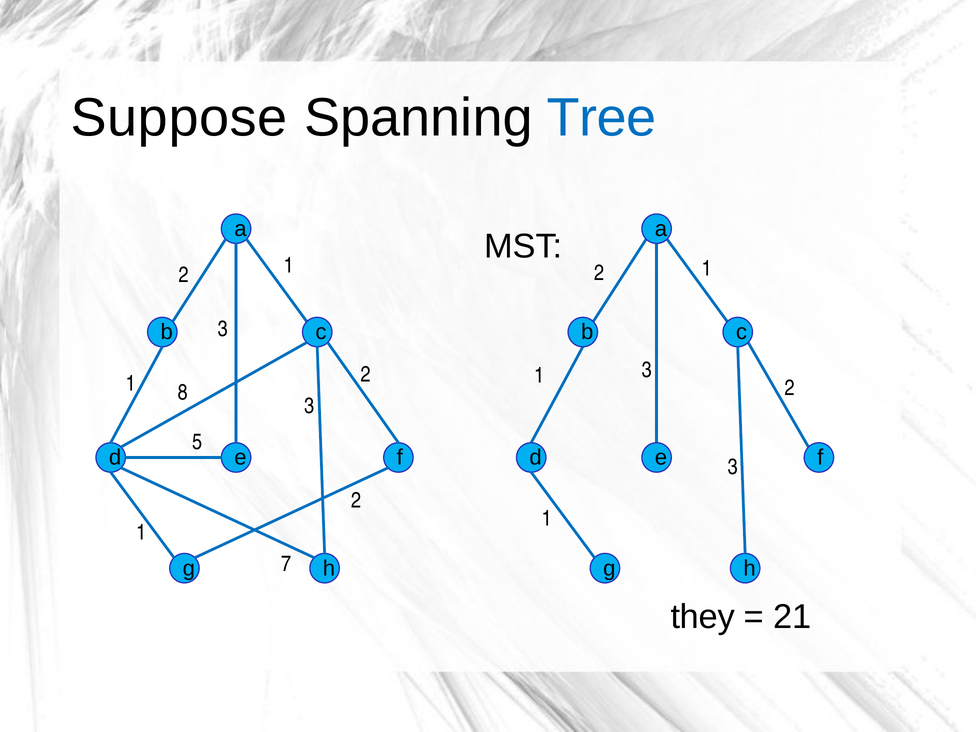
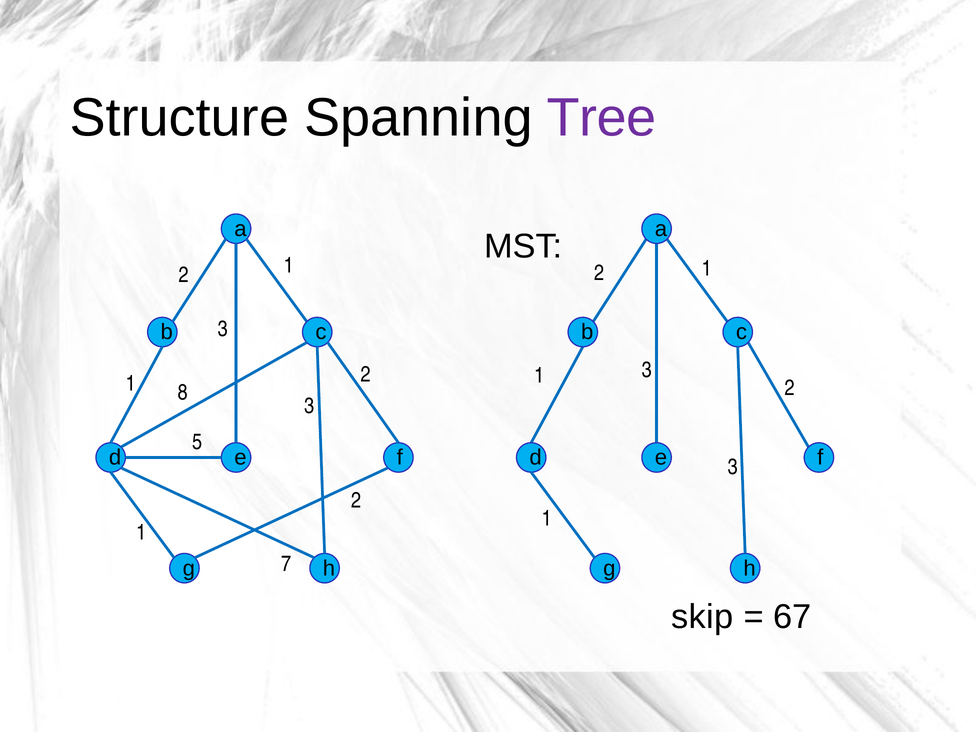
Suppose: Suppose -> Structure
Tree colour: blue -> purple
they: they -> skip
21: 21 -> 67
